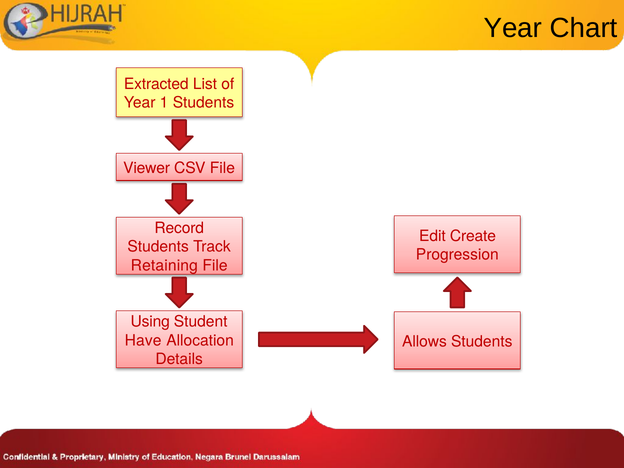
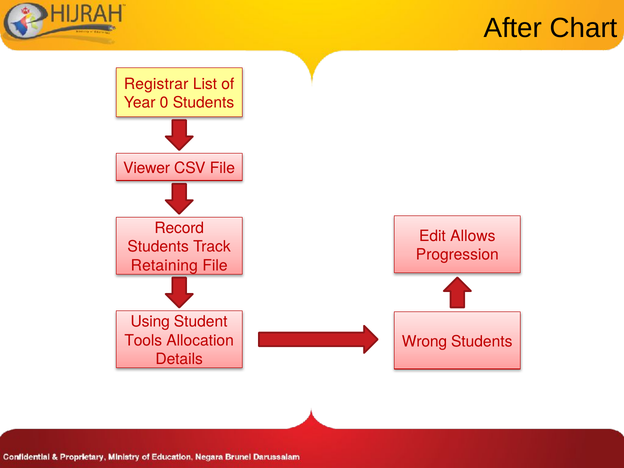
Year at (513, 28): Year -> After
Extracted: Extracted -> Registrar
1: 1 -> 0
Create: Create -> Allows
Have: Have -> Tools
Allows: Allows -> Wrong
